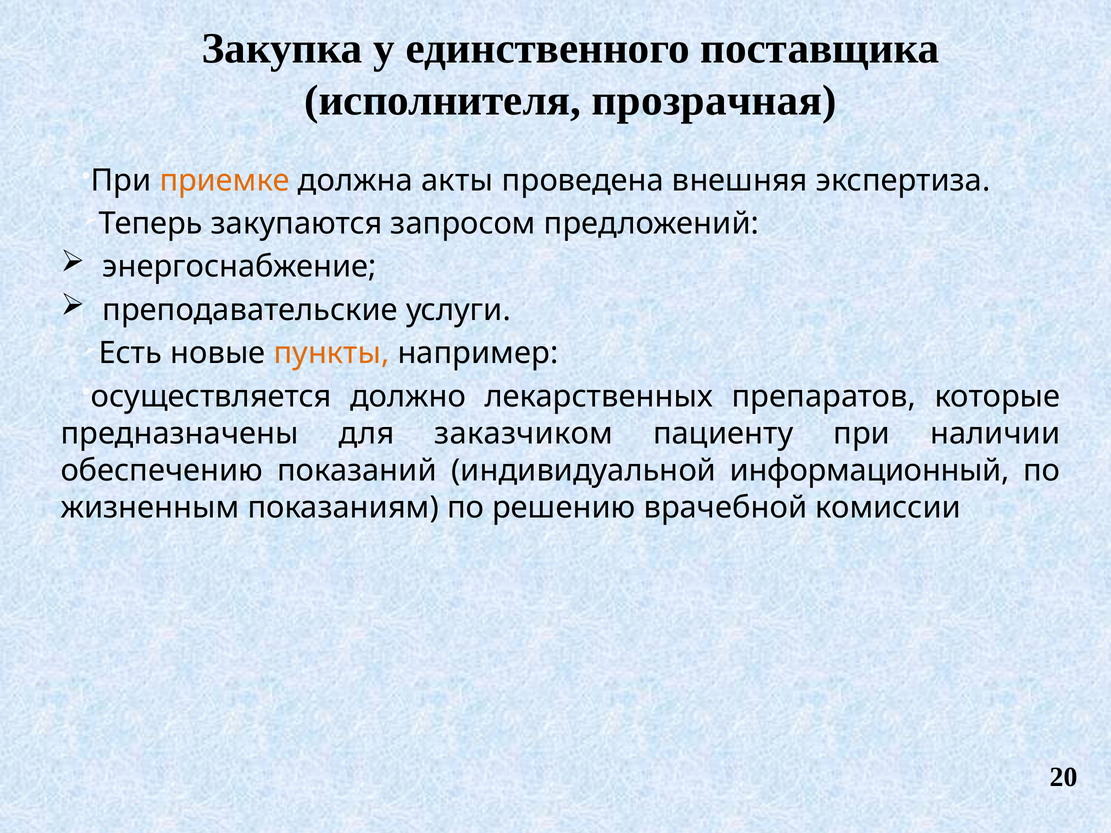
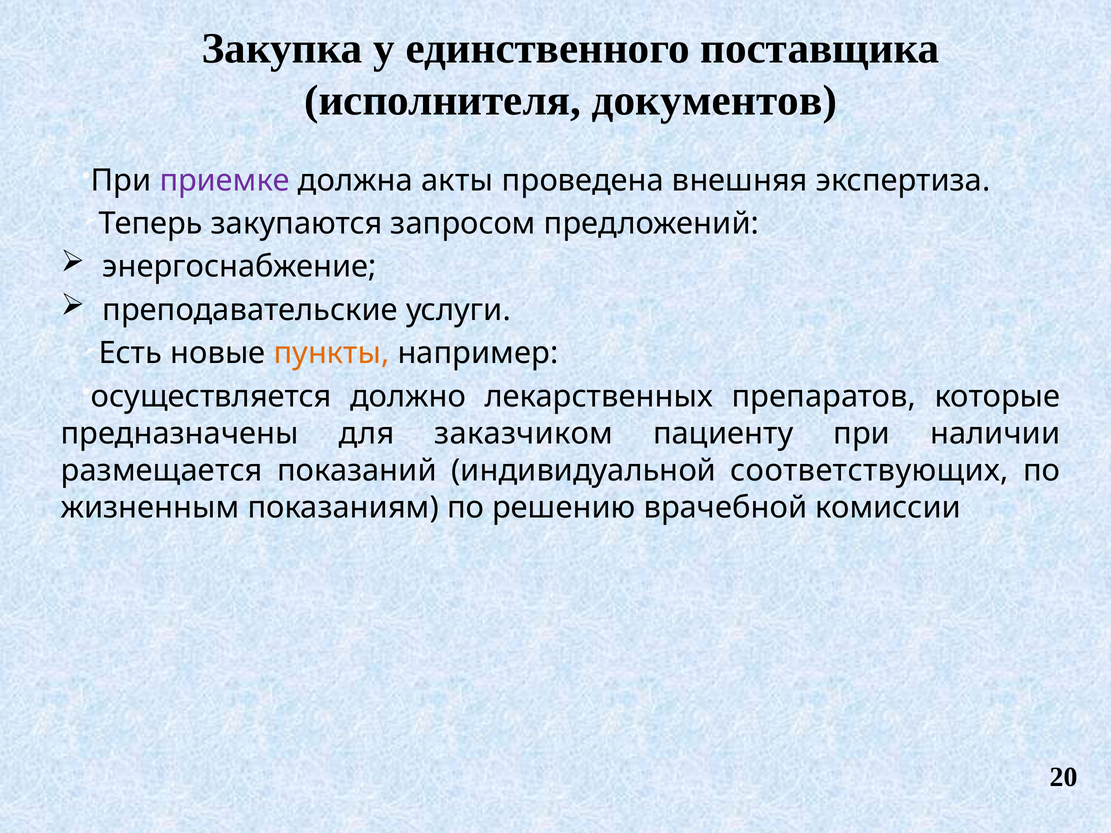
прозрачная: прозрачная -> документов
приемке colour: orange -> purple
обеспечению: обеспечению -> размещается
информационный: информационный -> соответствующих
